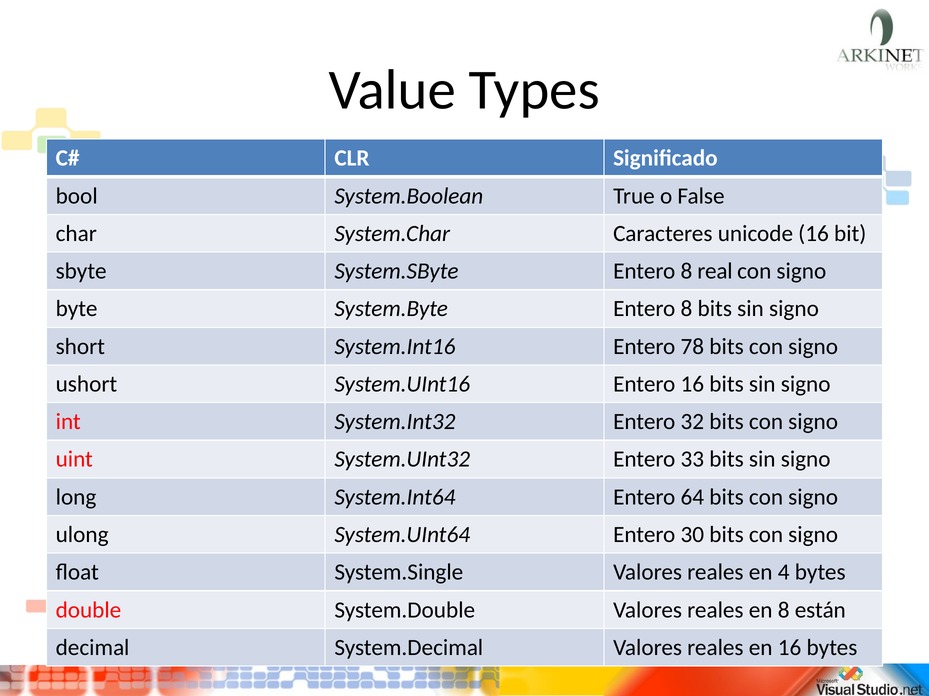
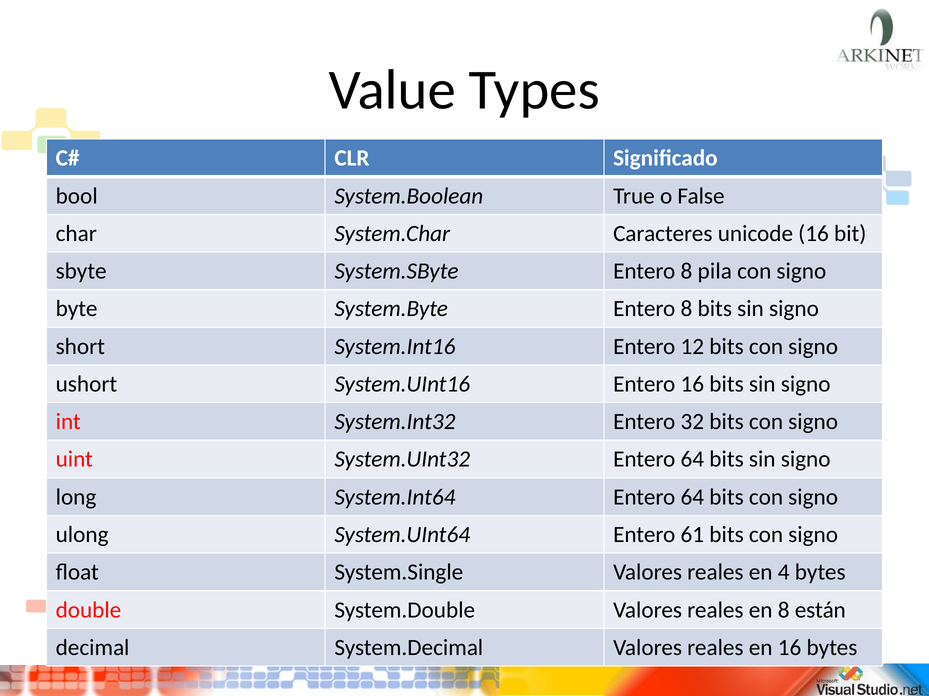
real: real -> pila
78: 78 -> 12
System.UInt32 Entero 33: 33 -> 64
30: 30 -> 61
